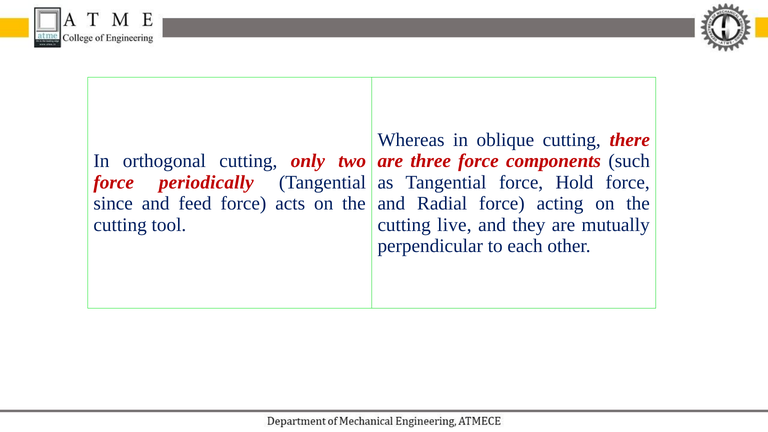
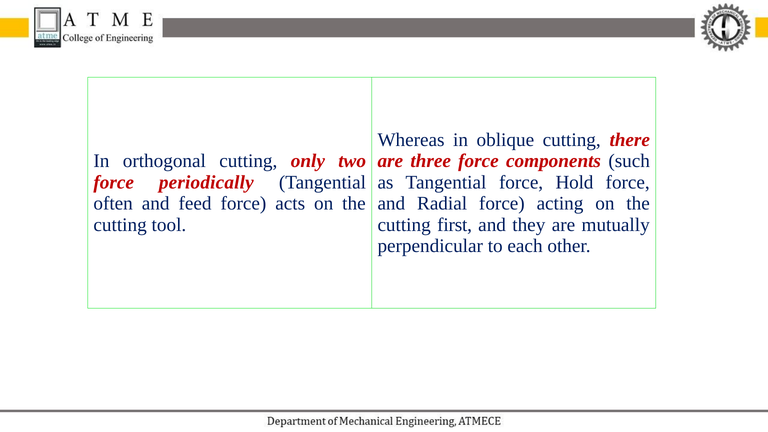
since: since -> often
live: live -> first
